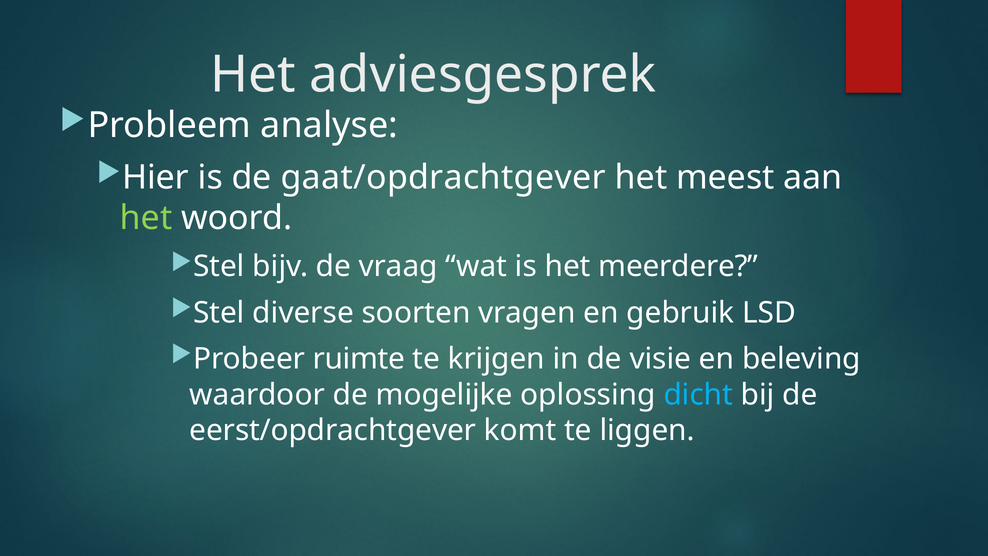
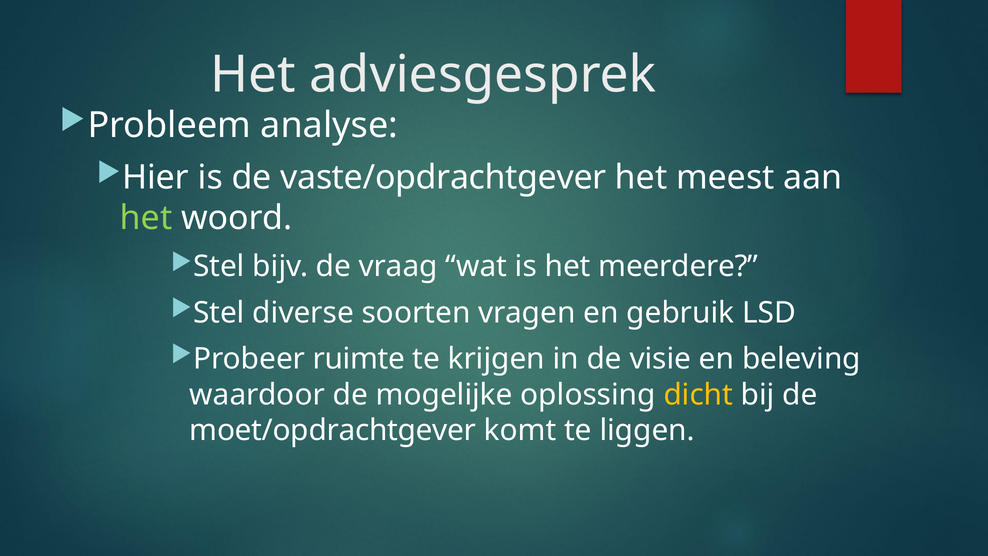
gaat/opdrachtgever: gaat/opdrachtgever -> vaste/opdrachtgever
dicht colour: light blue -> yellow
eerst/opdrachtgever: eerst/opdrachtgever -> moet/opdrachtgever
